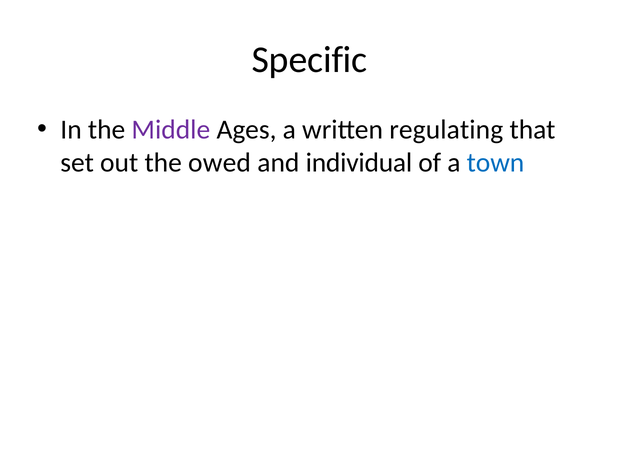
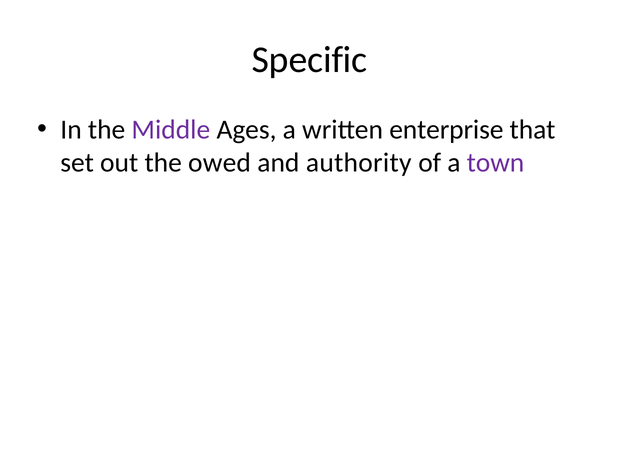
regulating: regulating -> enterprise
individual: individual -> authority
town colour: blue -> purple
